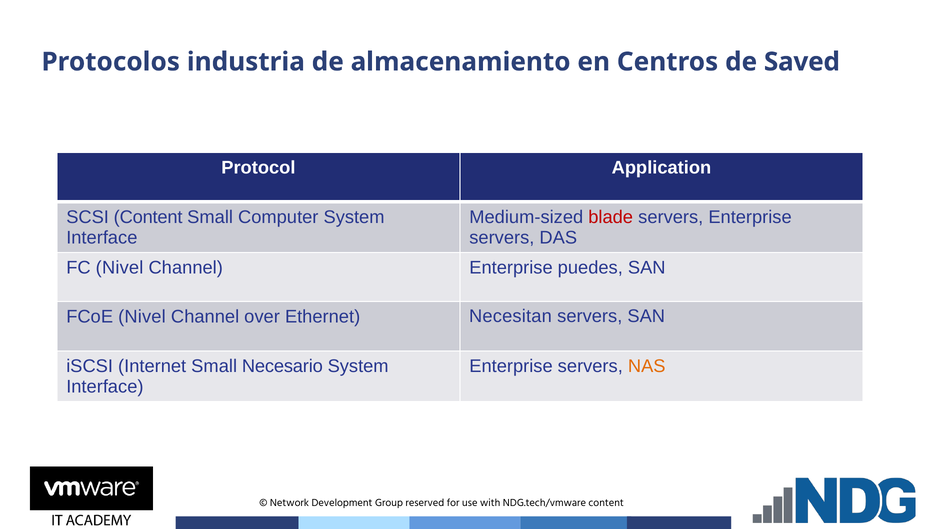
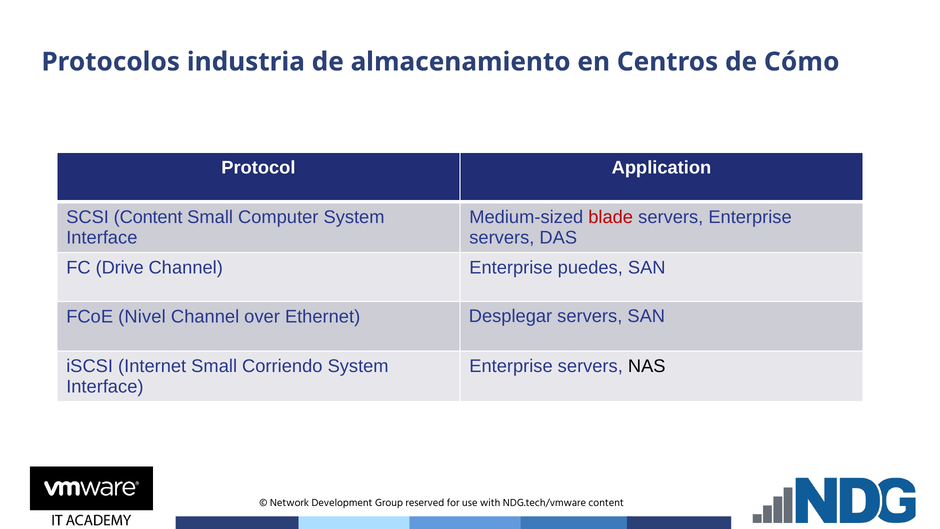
Saved: Saved -> Cómo
FC Nivel: Nivel -> Drive
Necesitan: Necesitan -> Desplegar
Necesario: Necesario -> Corriendo
NAS colour: orange -> black
